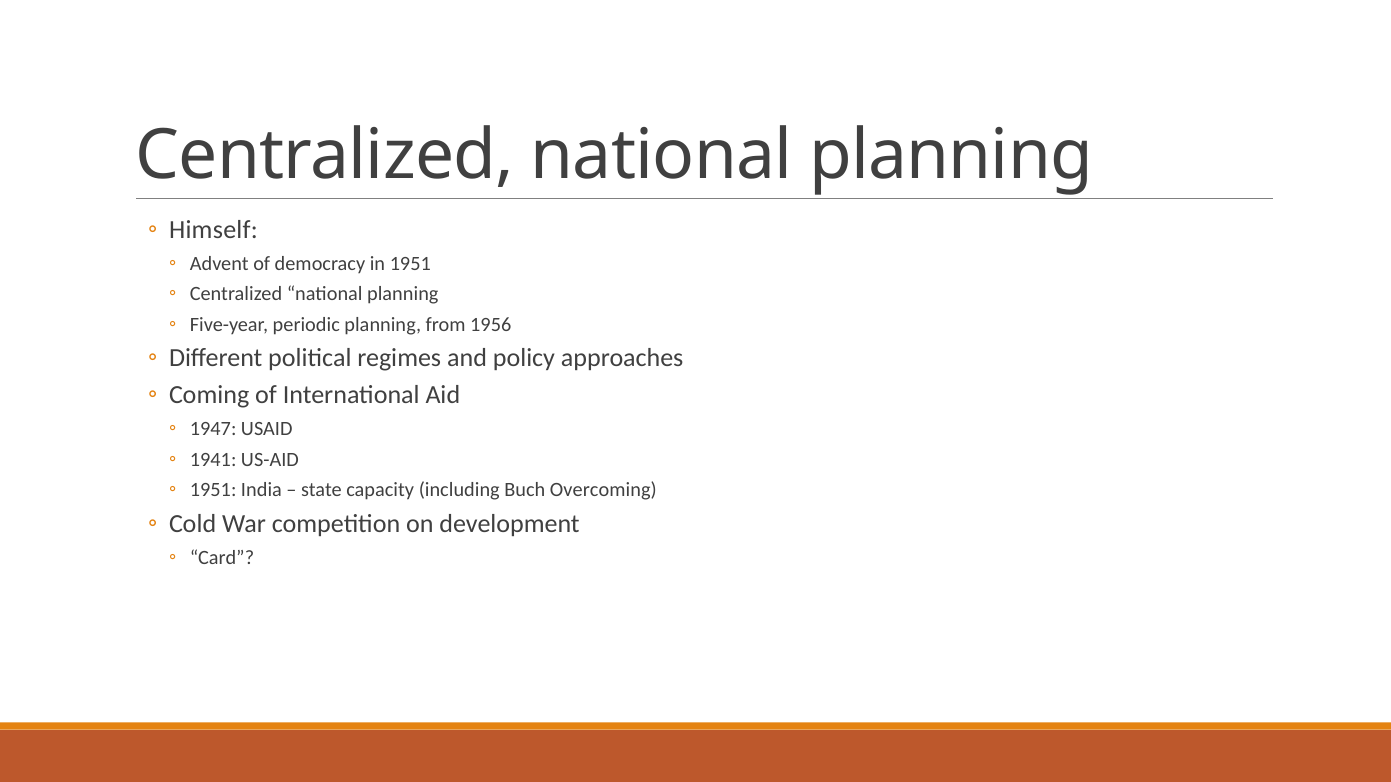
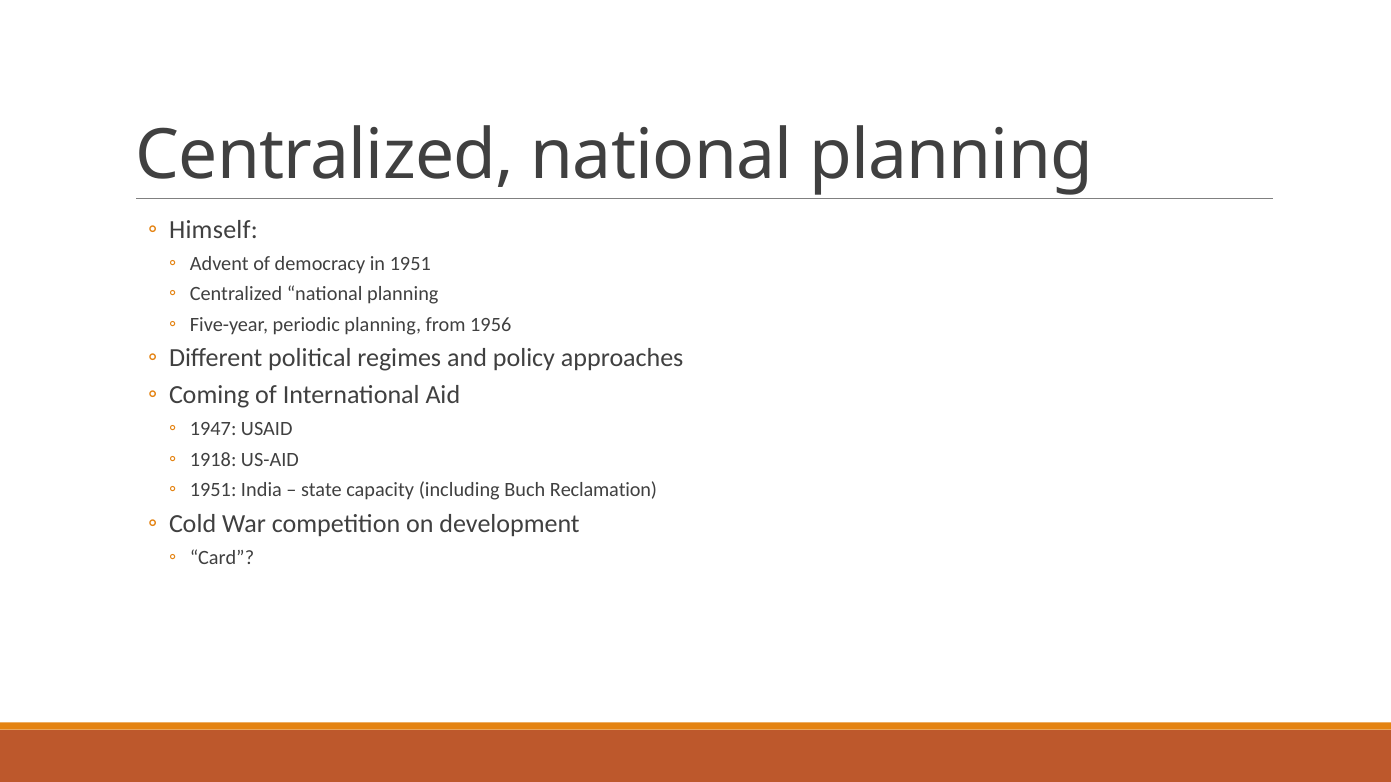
1941: 1941 -> 1918
Overcoming: Overcoming -> Reclamation
